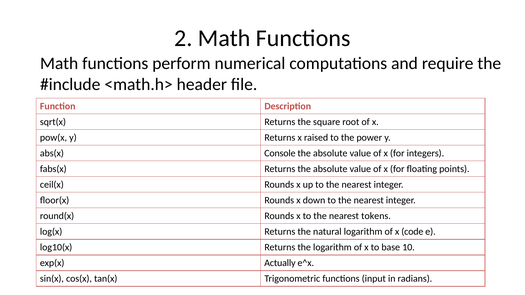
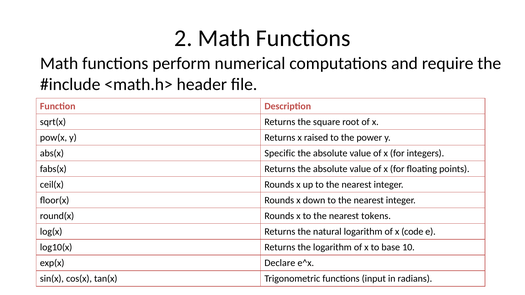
Console: Console -> Specific
Actually: Actually -> Declare
